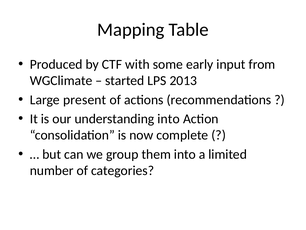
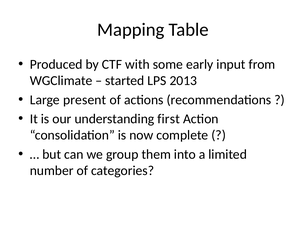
understanding into: into -> first
